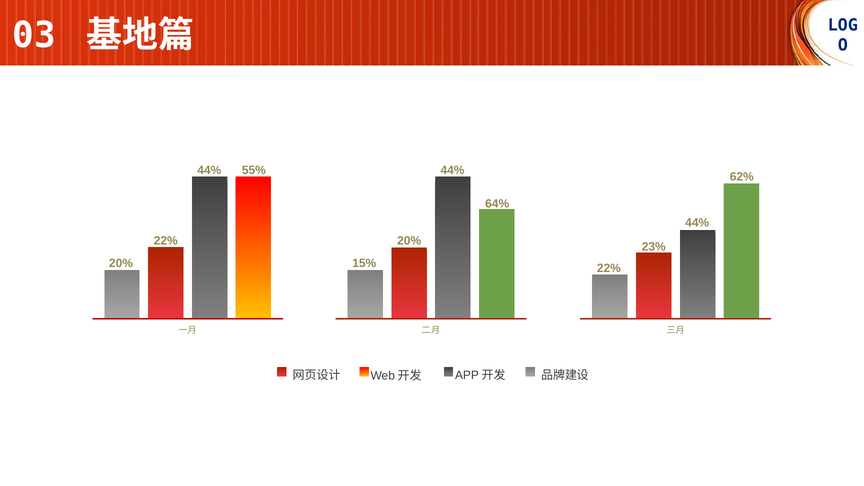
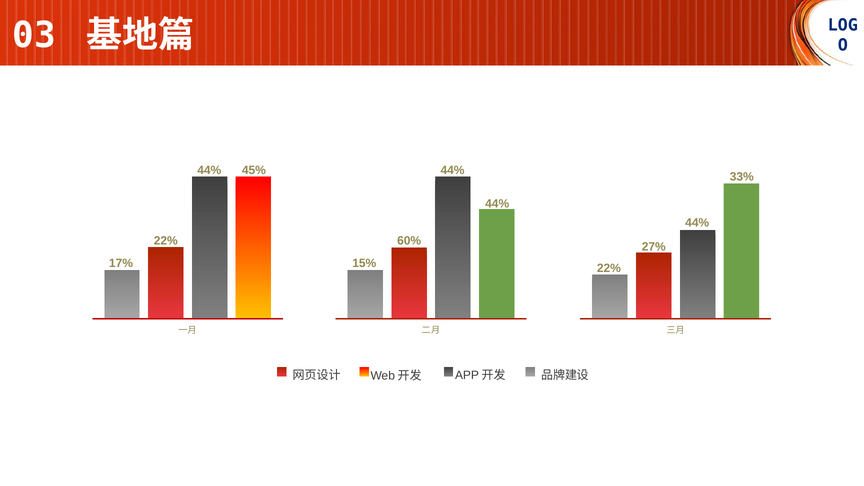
55%: 55% -> 45%
62%: 62% -> 33%
64% at (497, 204): 64% -> 44%
20% at (409, 241): 20% -> 60%
23%: 23% -> 27%
20% at (121, 263): 20% -> 17%
